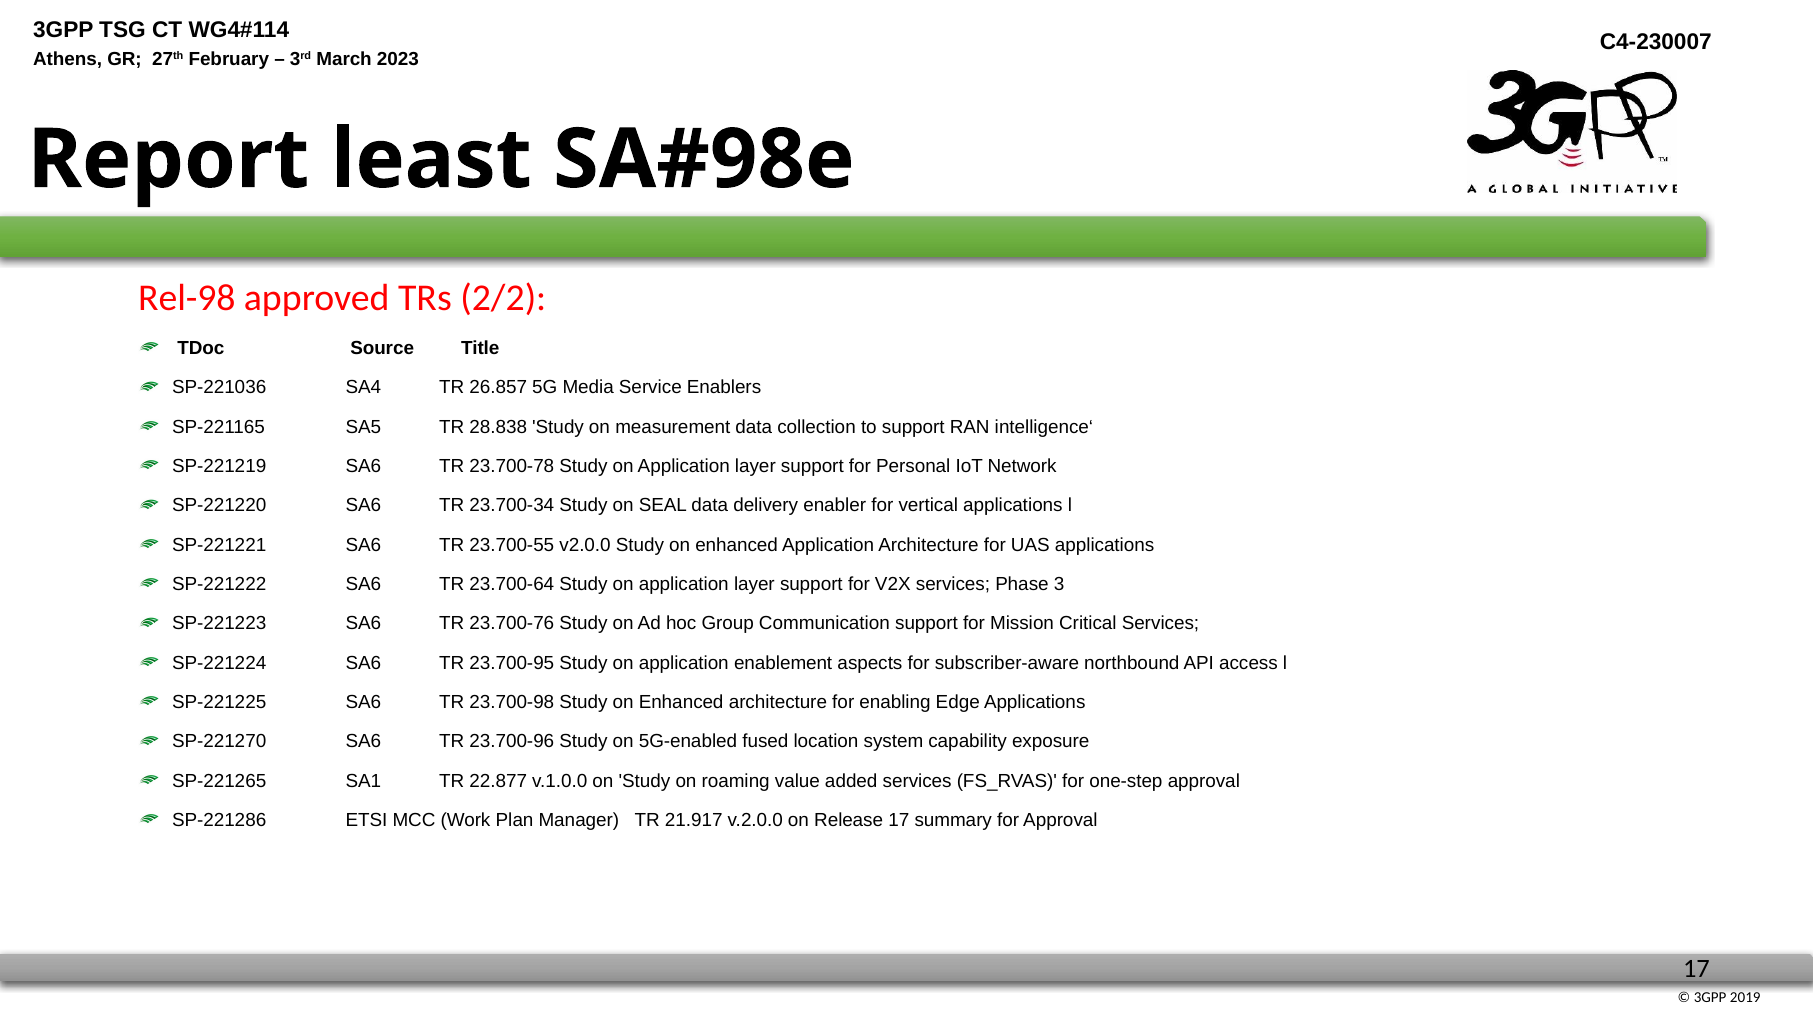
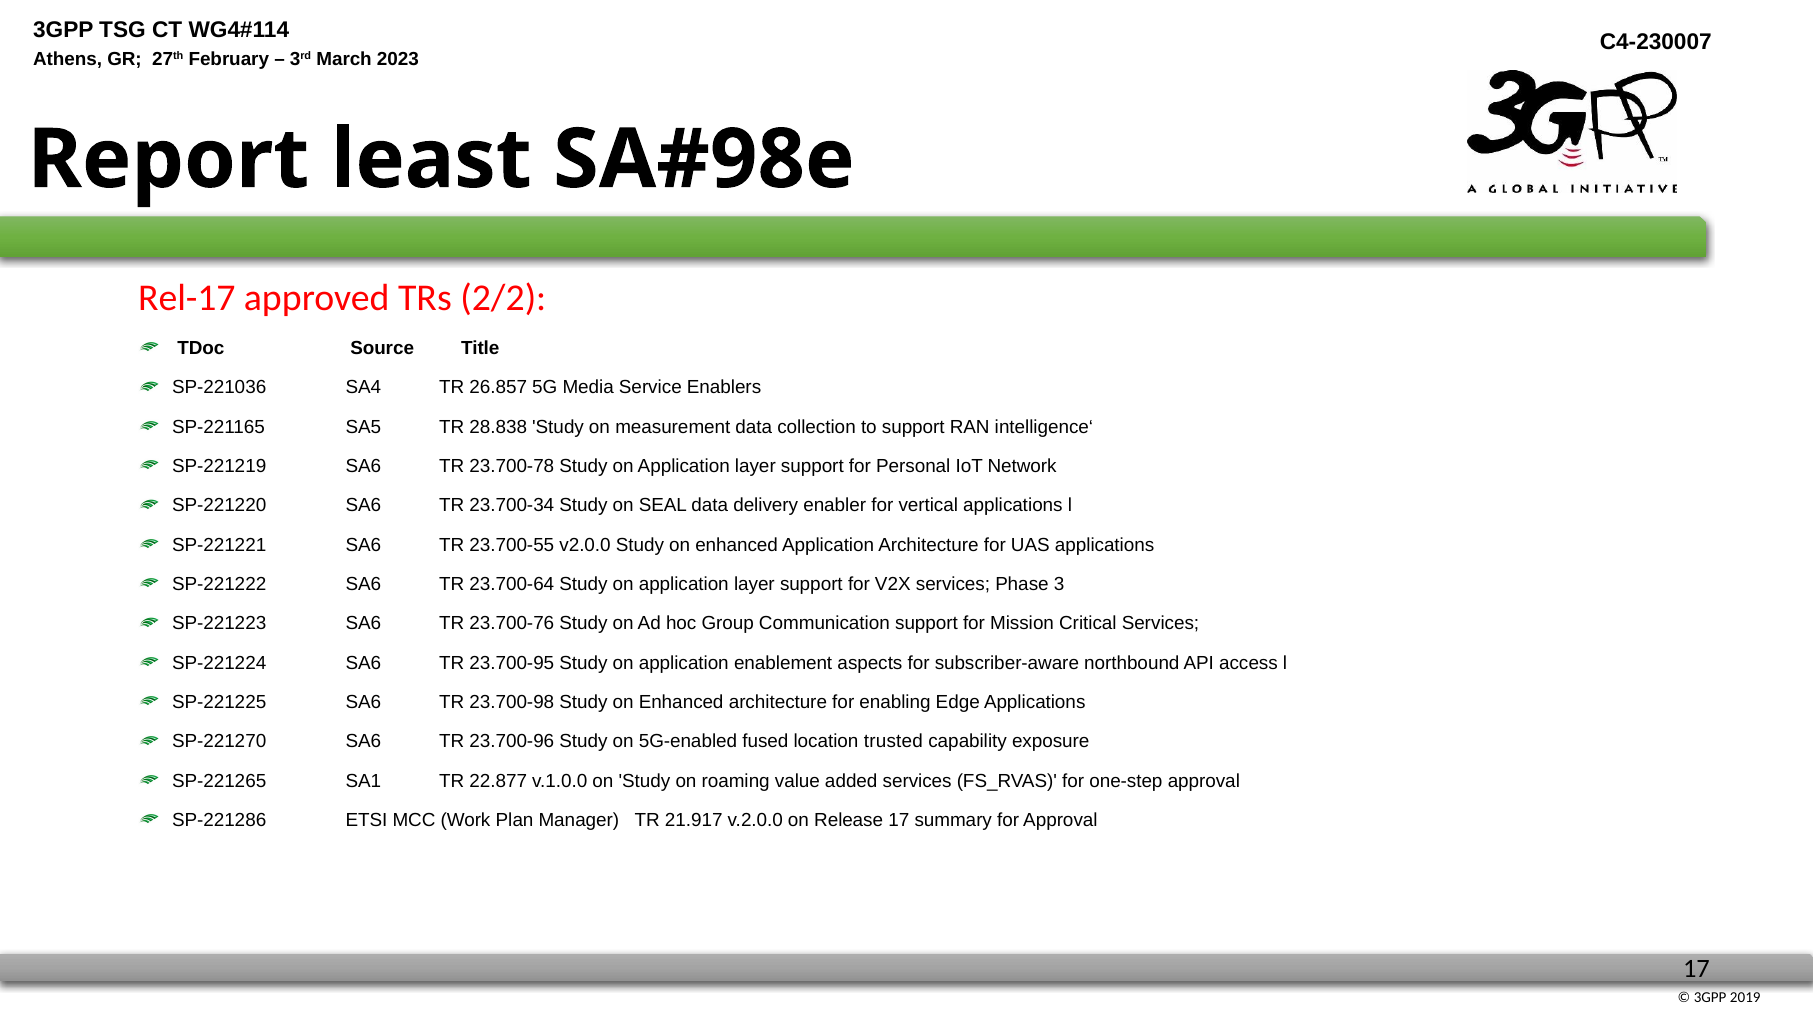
Rel-98: Rel-98 -> Rel-17
system: system -> trusted
